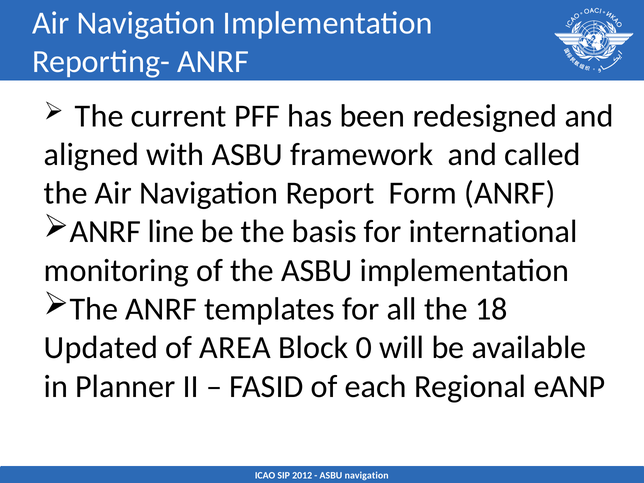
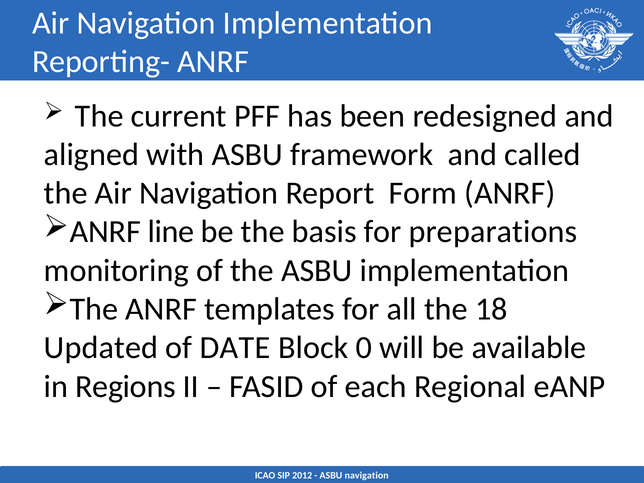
international: international -> preparations
AREA: AREA -> DATE
Planner: Planner -> Regions
